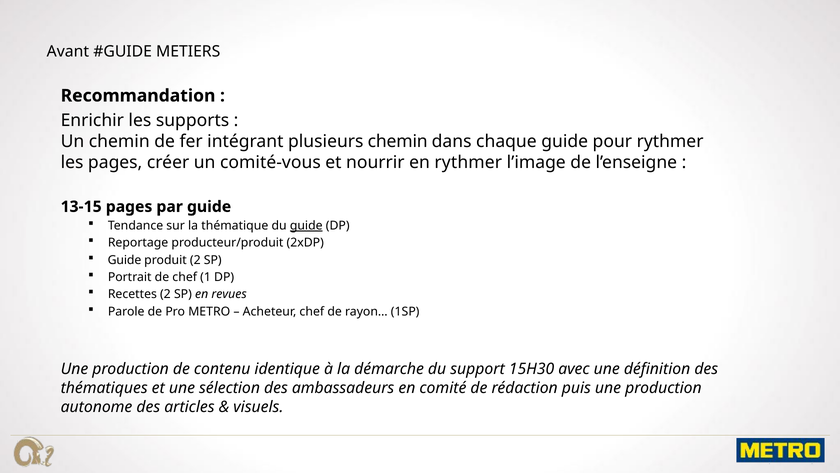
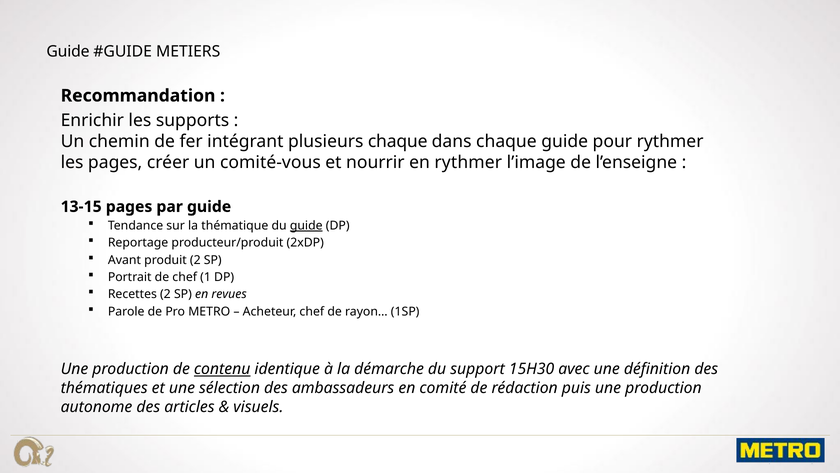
Avant at (68, 52): Avant -> Guide
plusieurs chemin: chemin -> chaque
Guide at (125, 260): Guide -> Avant
contenu underline: none -> present
